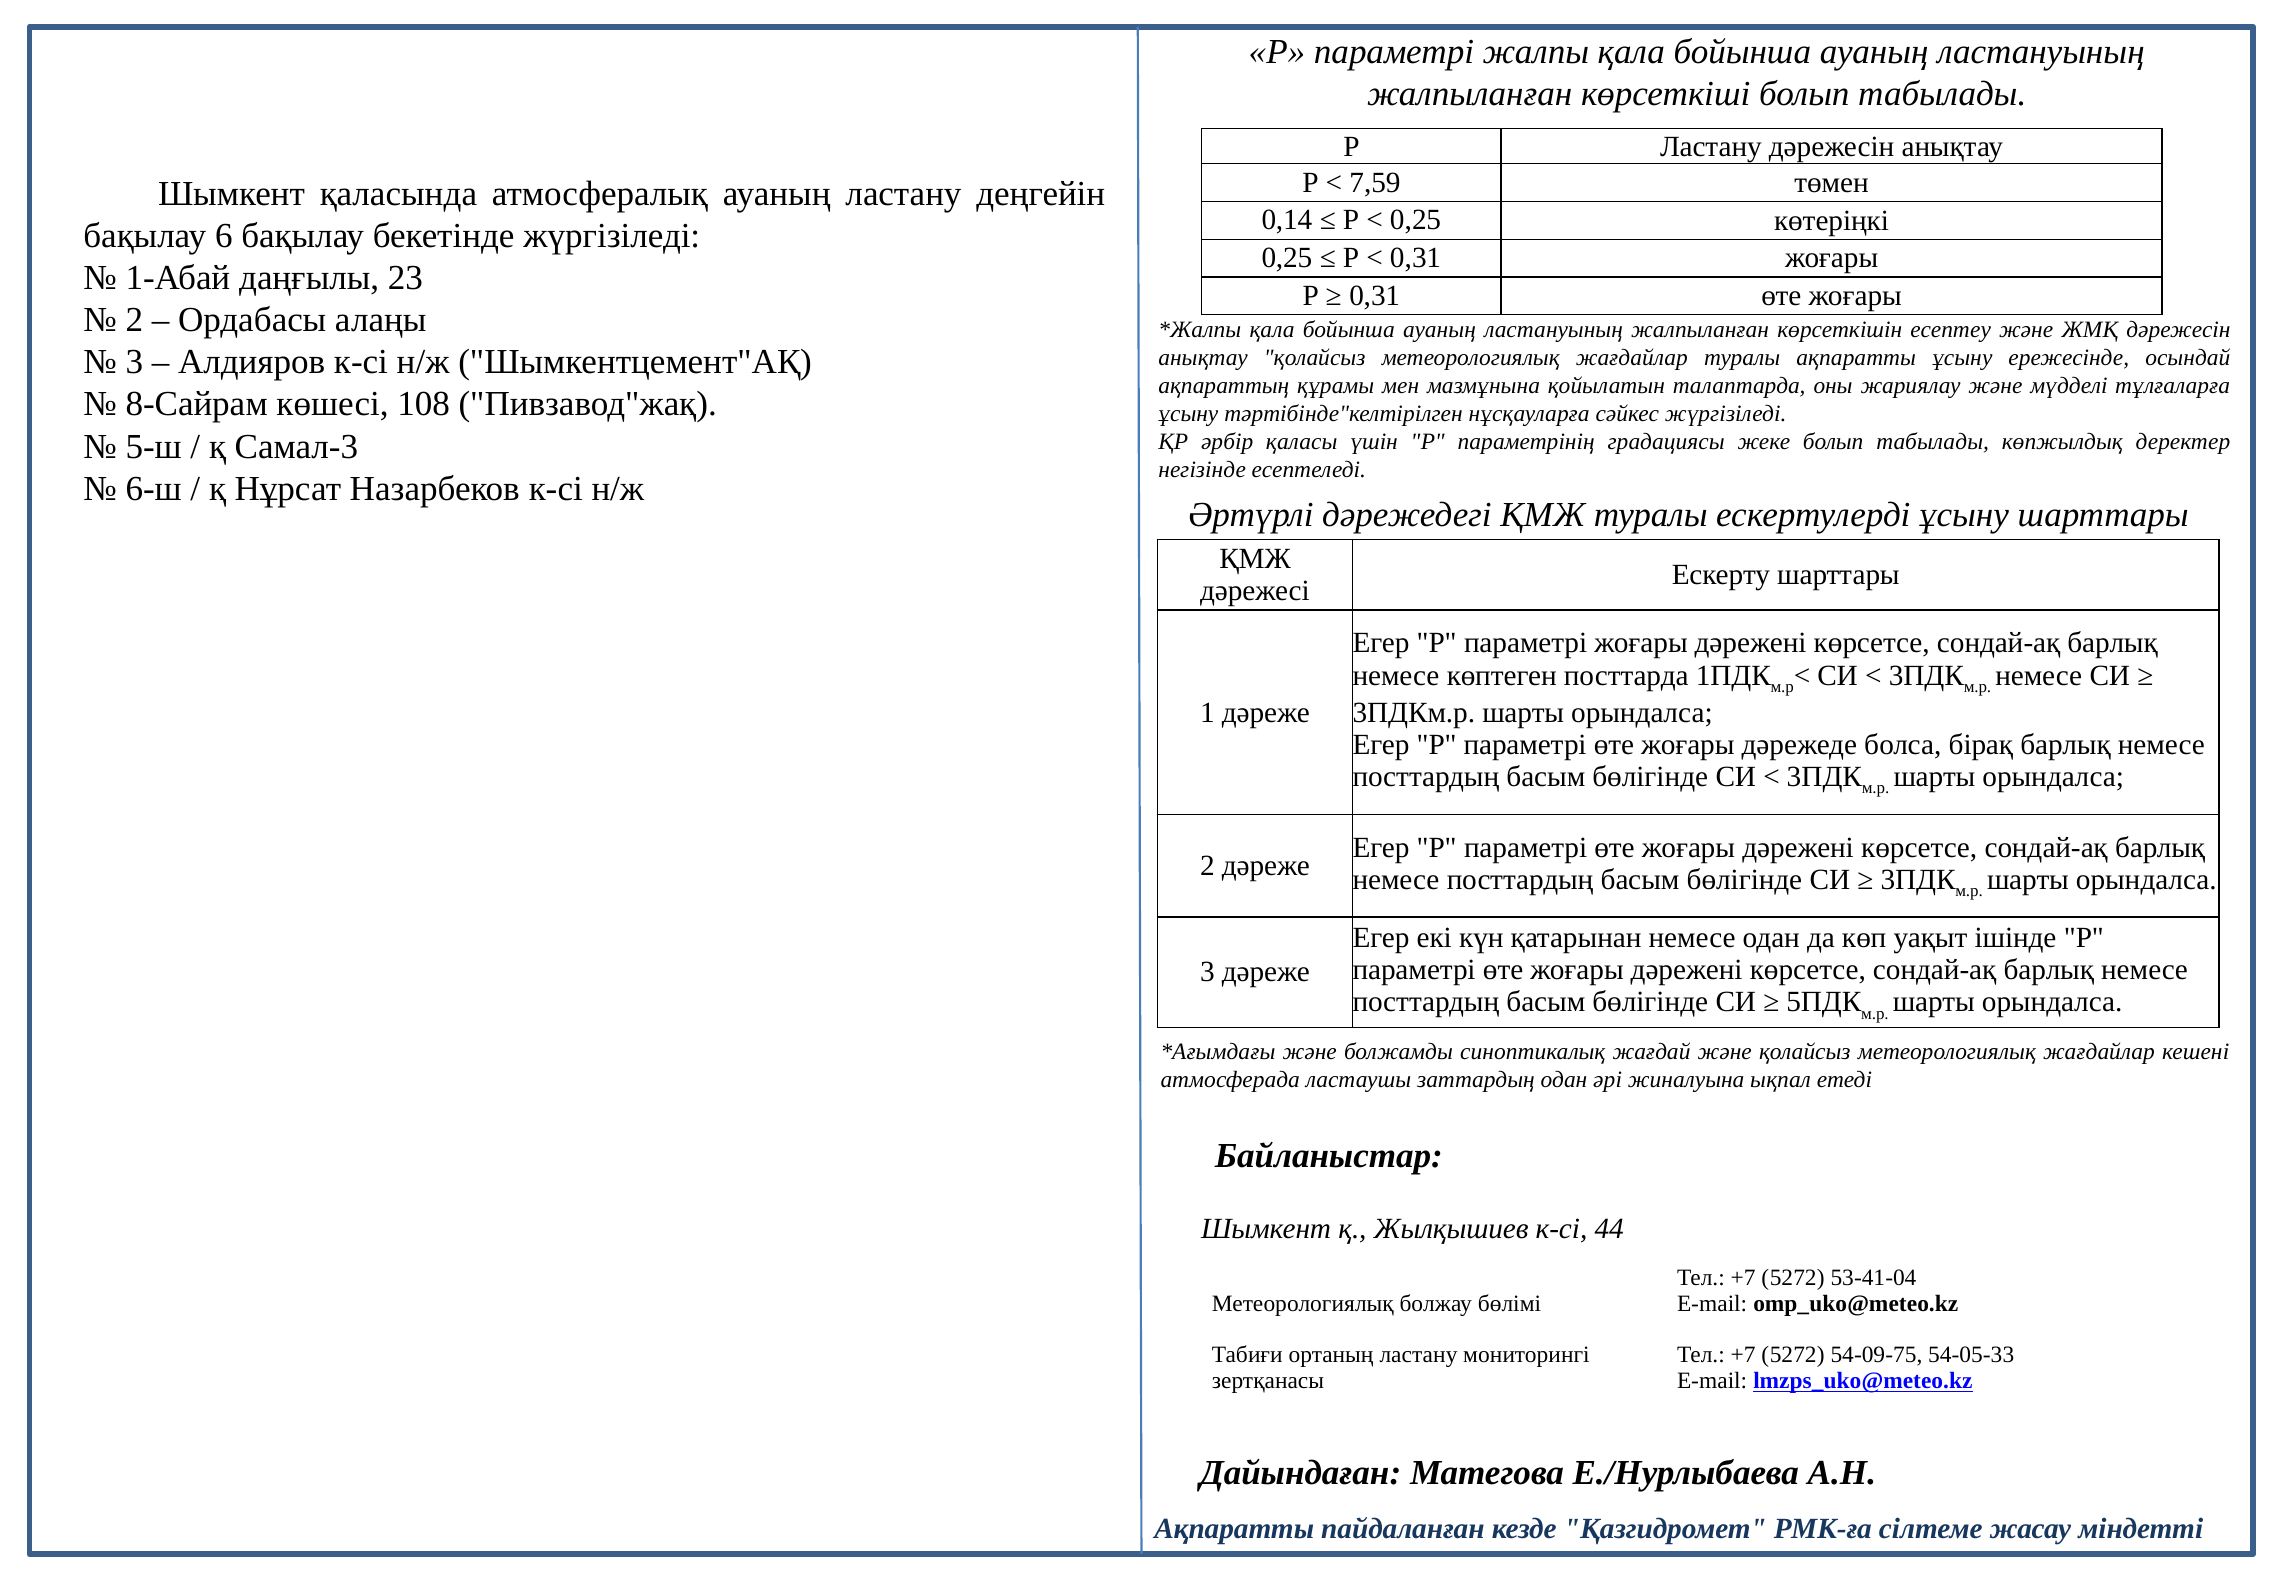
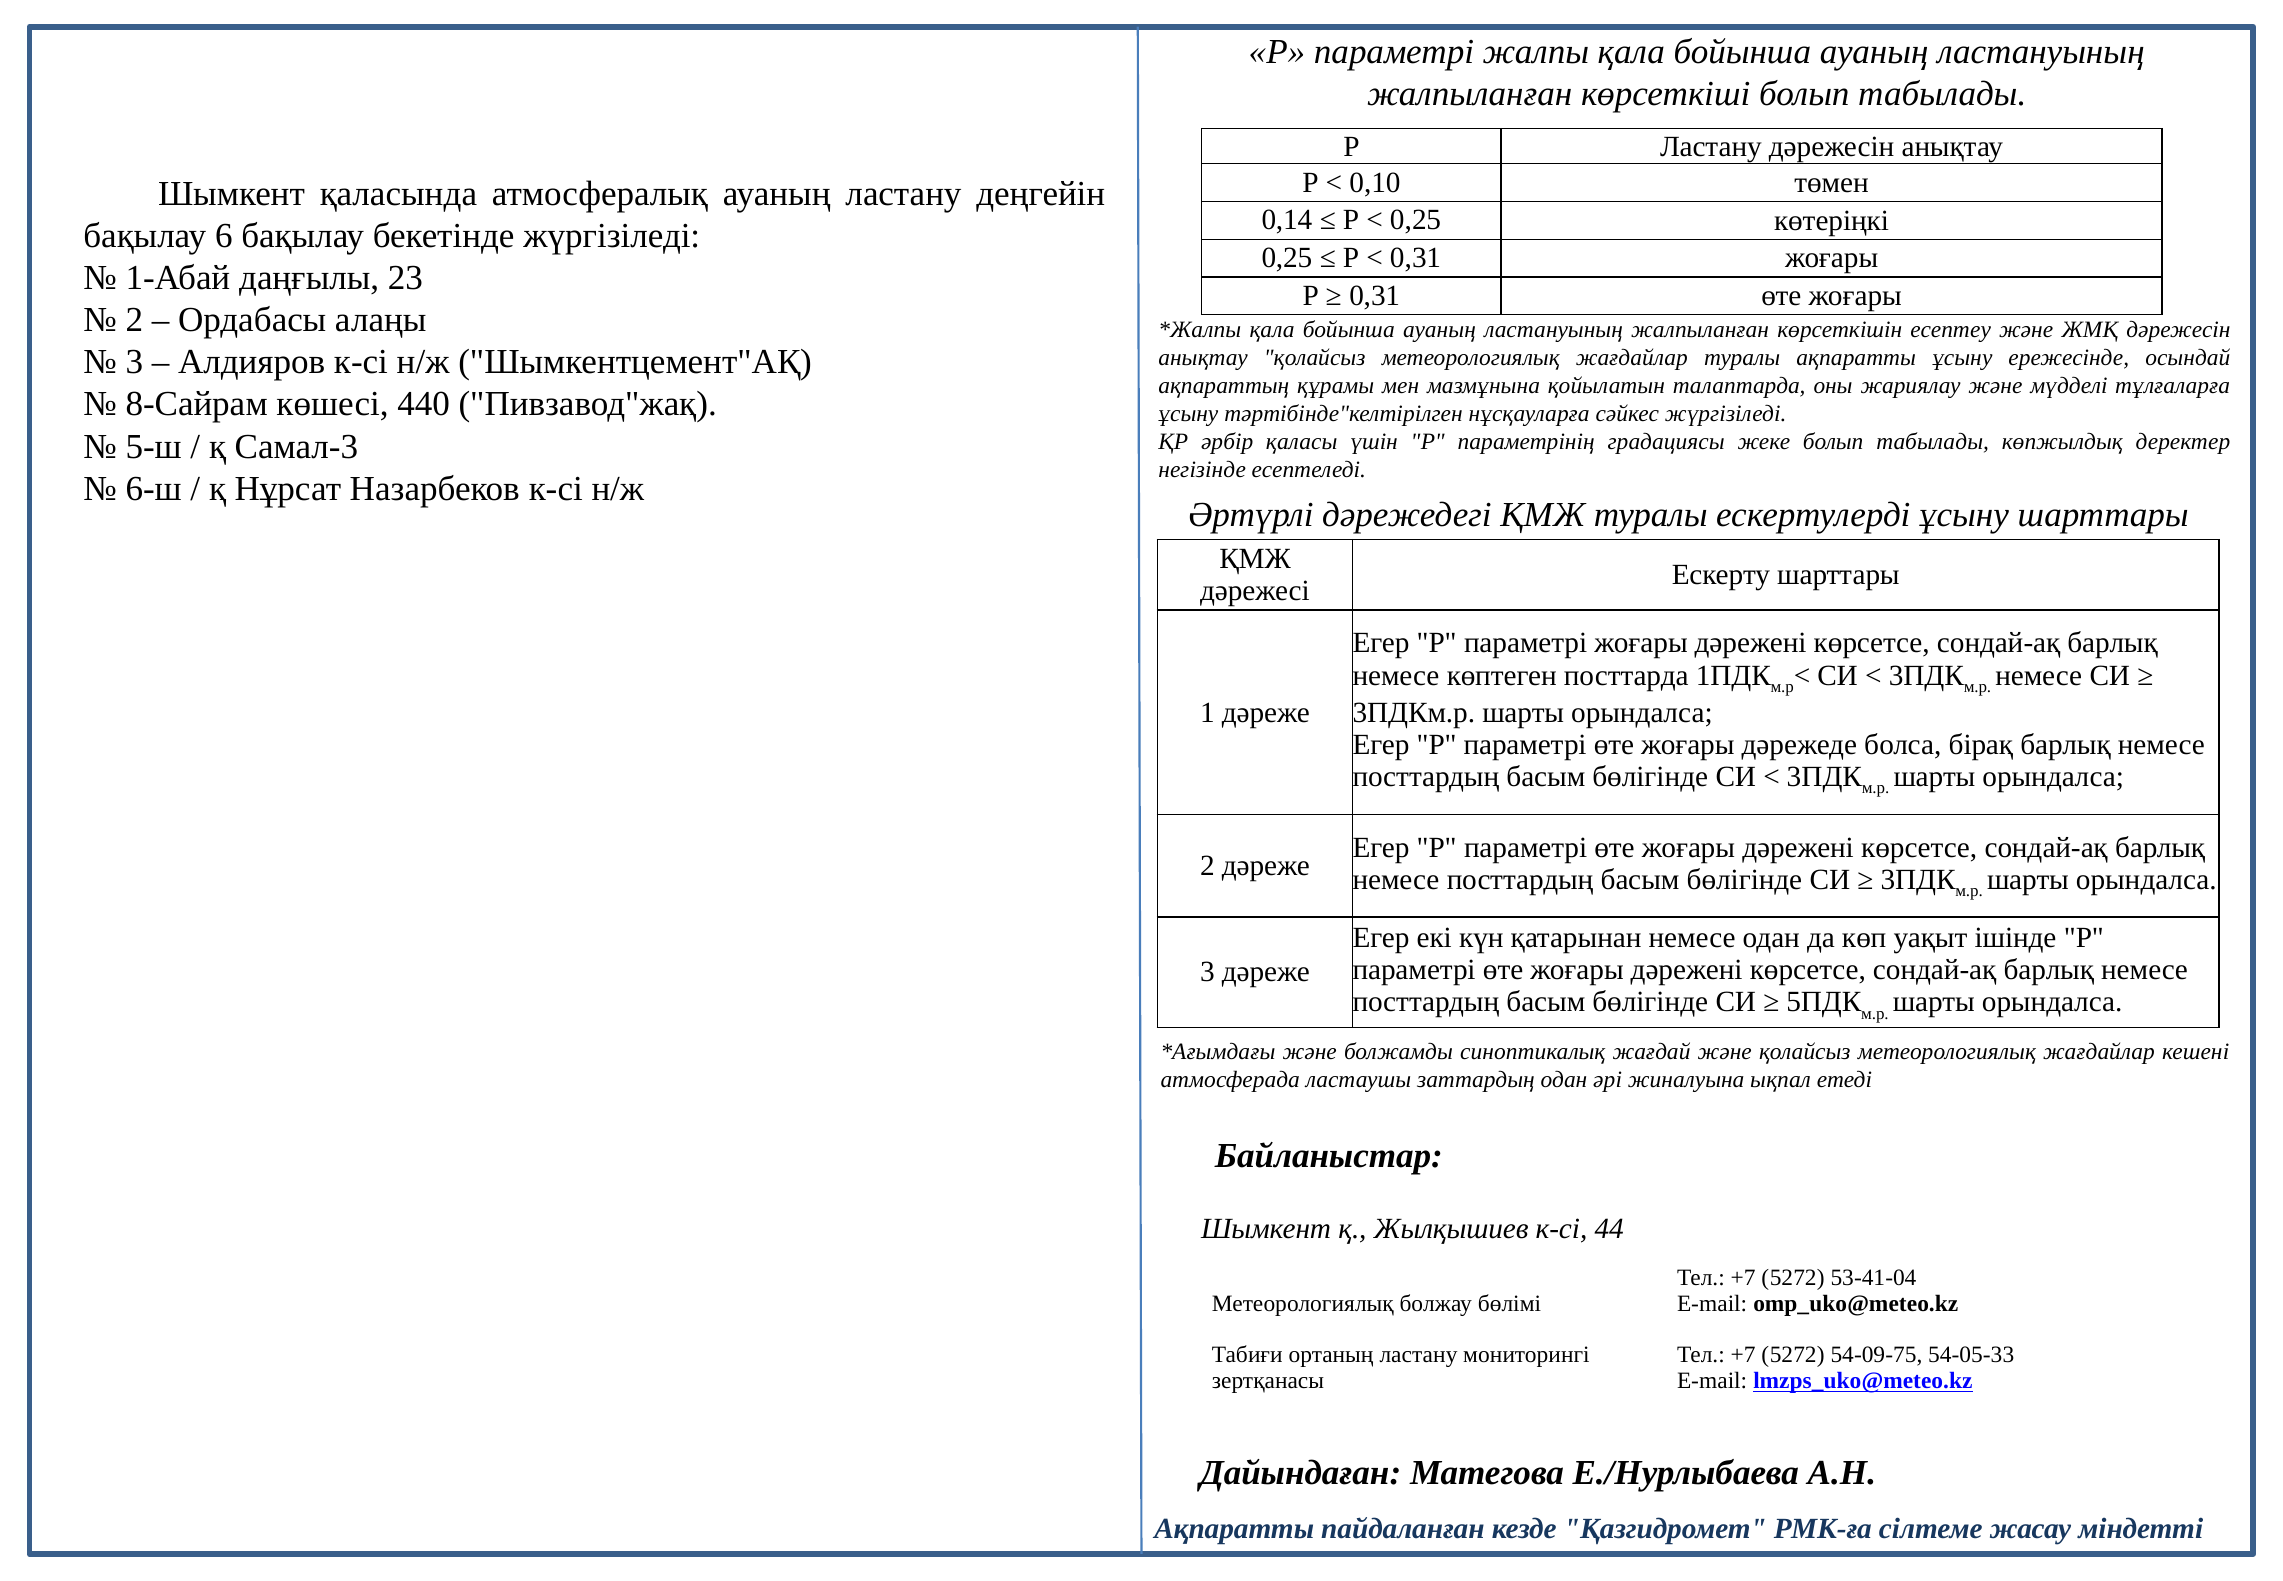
7,59: 7,59 -> 0,10
108: 108 -> 440
